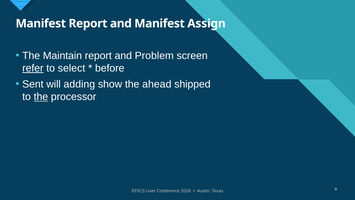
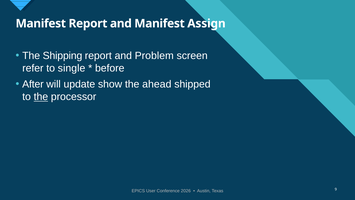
Maintain: Maintain -> Shipping
refer underline: present -> none
select: select -> single
Sent: Sent -> After
adding: adding -> update
